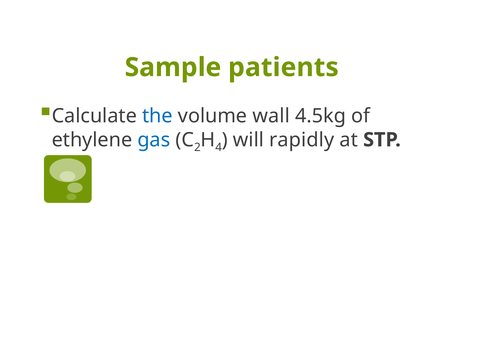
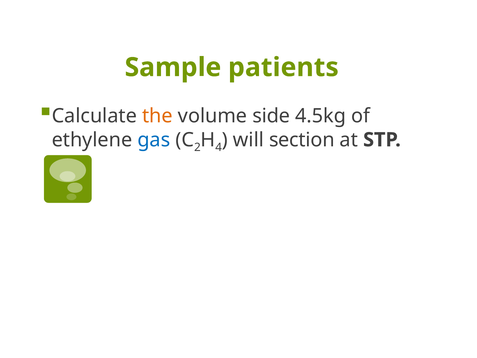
the colour: blue -> orange
wall: wall -> side
rapidly: rapidly -> section
